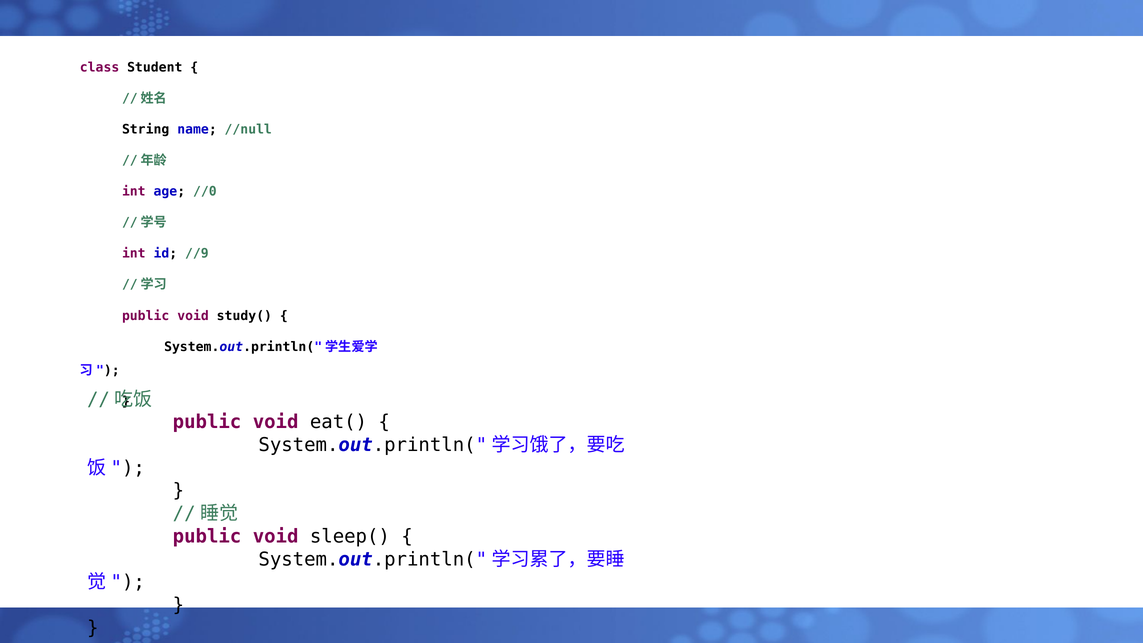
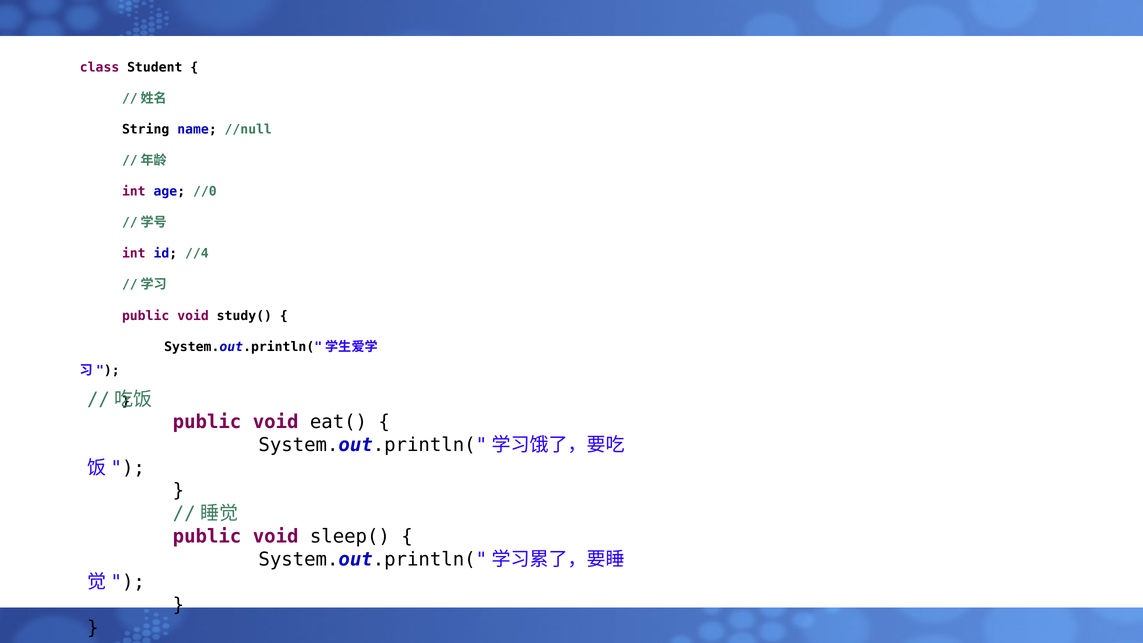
//9: //9 -> //4
